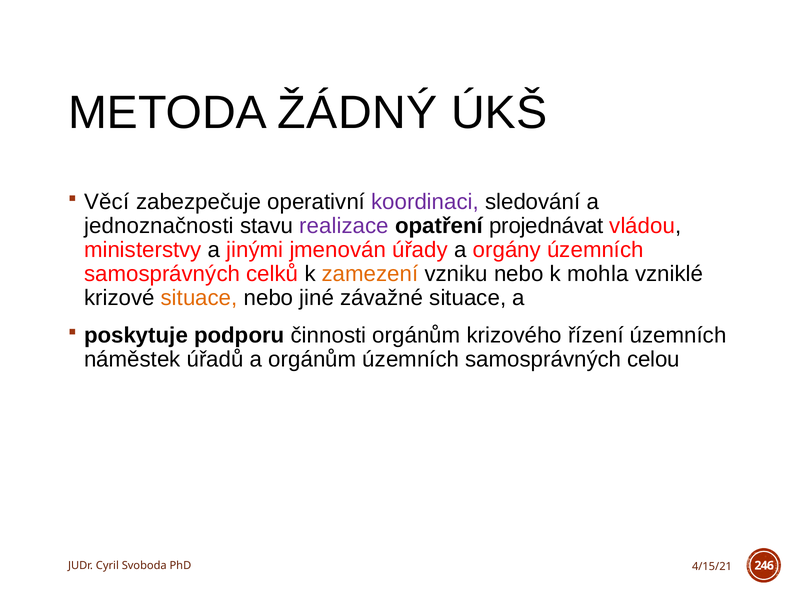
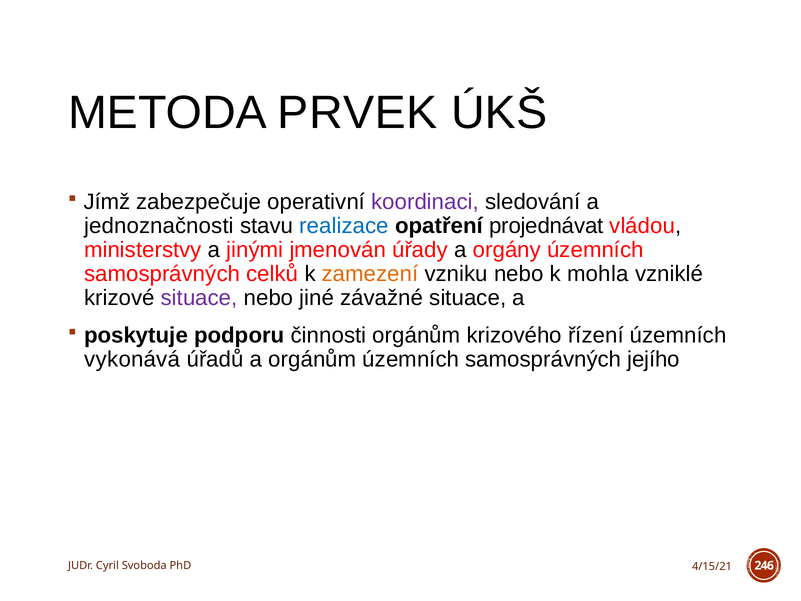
ŽÁDNÝ: ŽÁDNÝ -> PRVEK
Věcí: Věcí -> Jímž
realizace colour: purple -> blue
situace at (199, 298) colour: orange -> purple
náměstek: náměstek -> vykonává
celou: celou -> jejího
